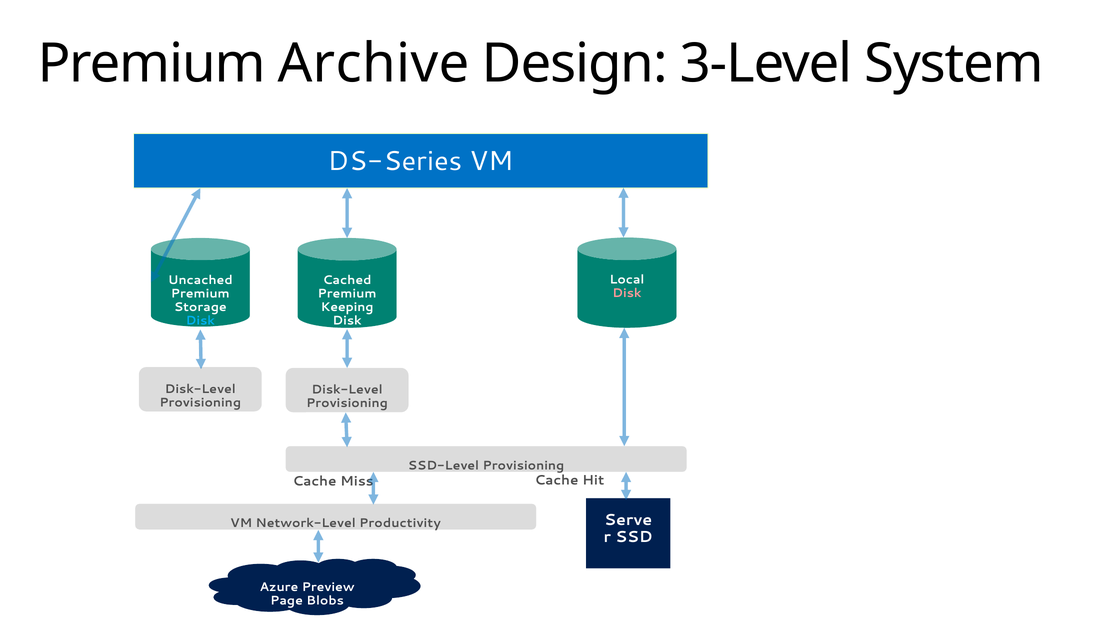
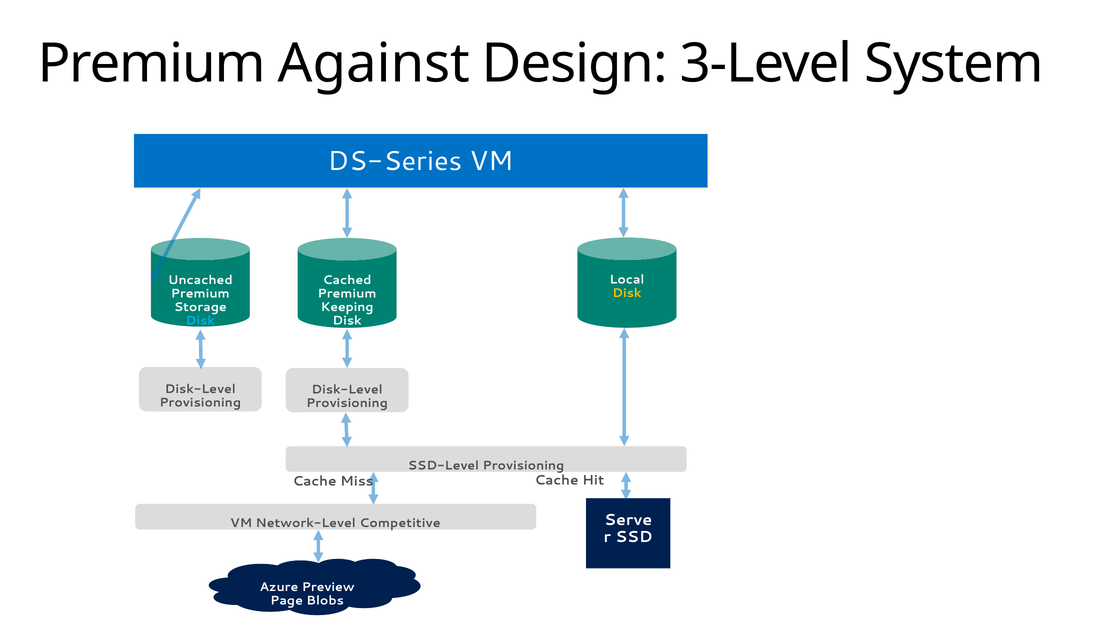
Archive: Archive -> Against
Disk at (627, 294) colour: pink -> yellow
Productivity: Productivity -> Competitive
